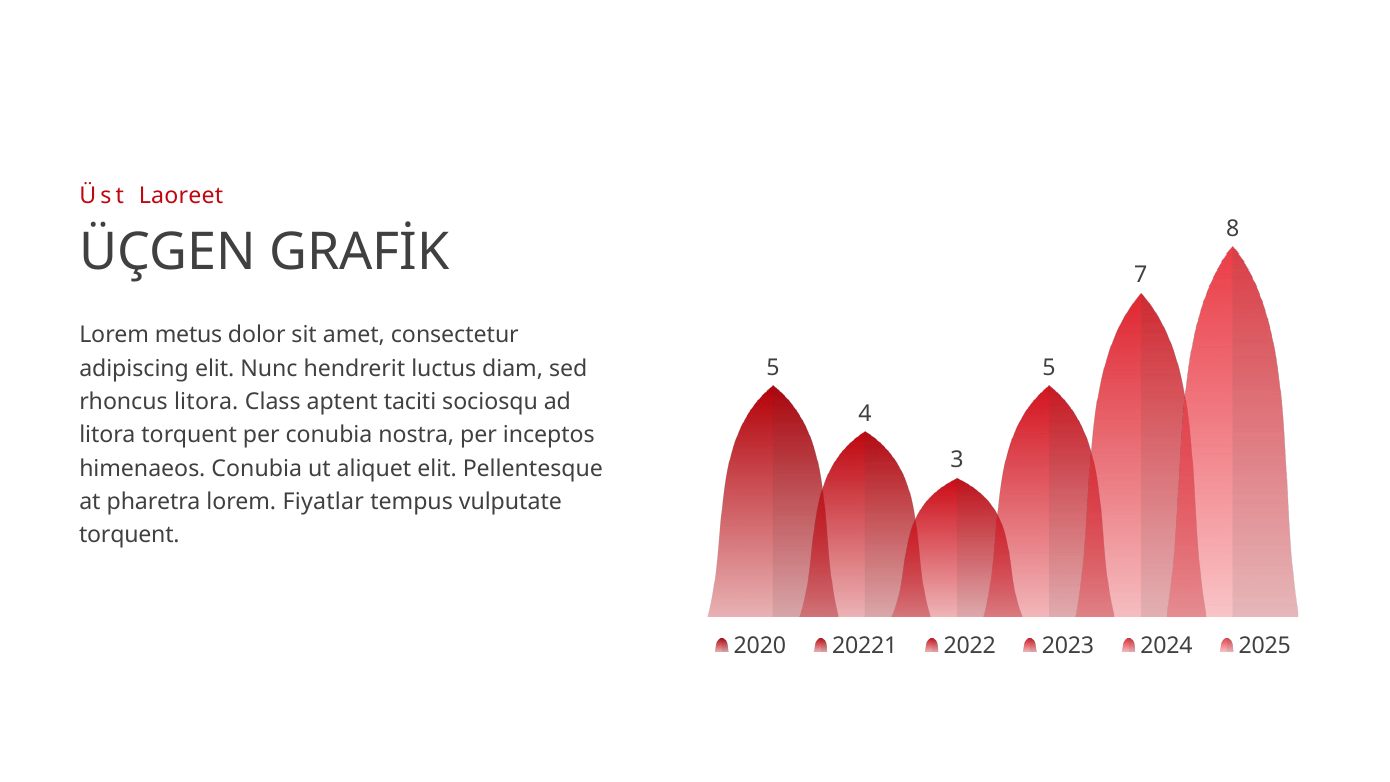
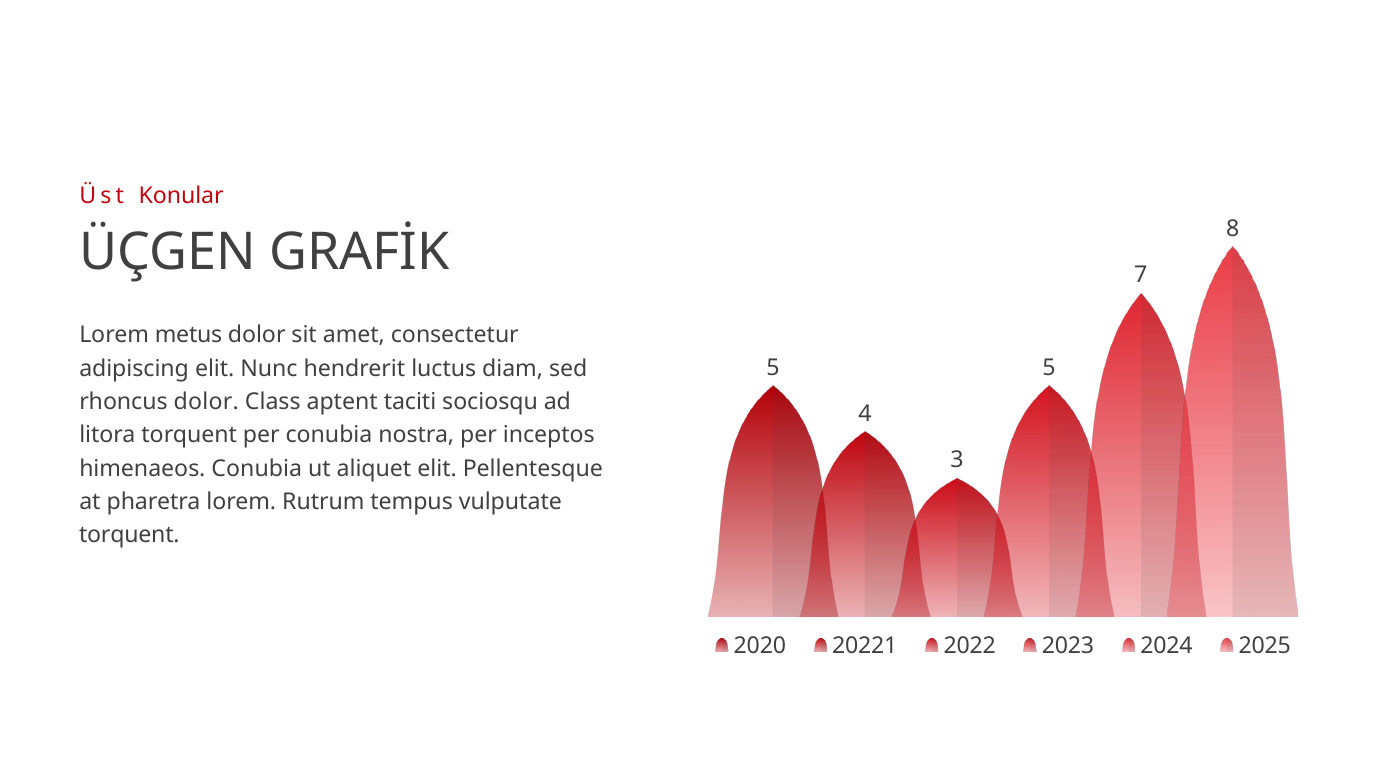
Laoreet: Laoreet -> Konular
rhoncus litora: litora -> dolor
Fiyatlar: Fiyatlar -> Rutrum
